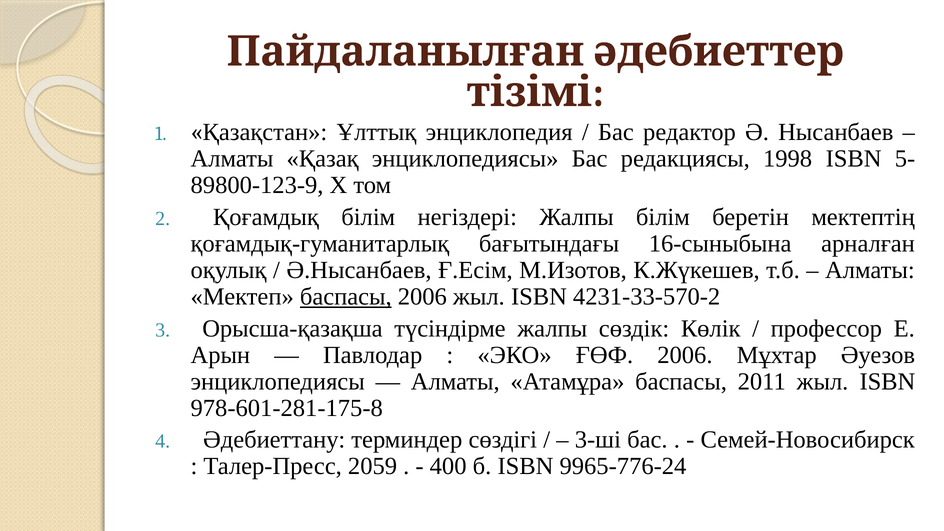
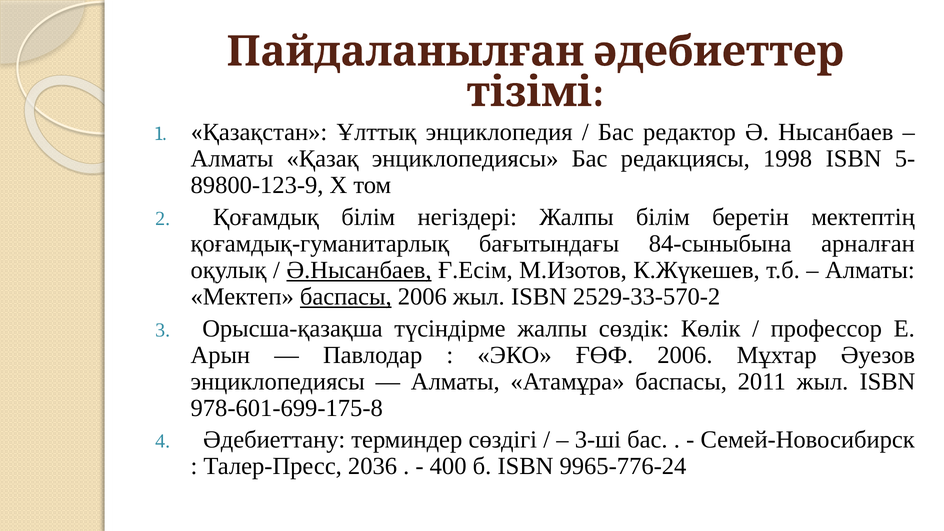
16-сыныбына: 16-сыныбына -> 84-сыныбына
Ә.Нысанбаев underline: none -> present
4231-33-570-2: 4231-33-570-2 -> 2529-33-570-2
978-601-281-175-8: 978-601-281-175-8 -> 978-601-699-175-8
2059: 2059 -> 2036
